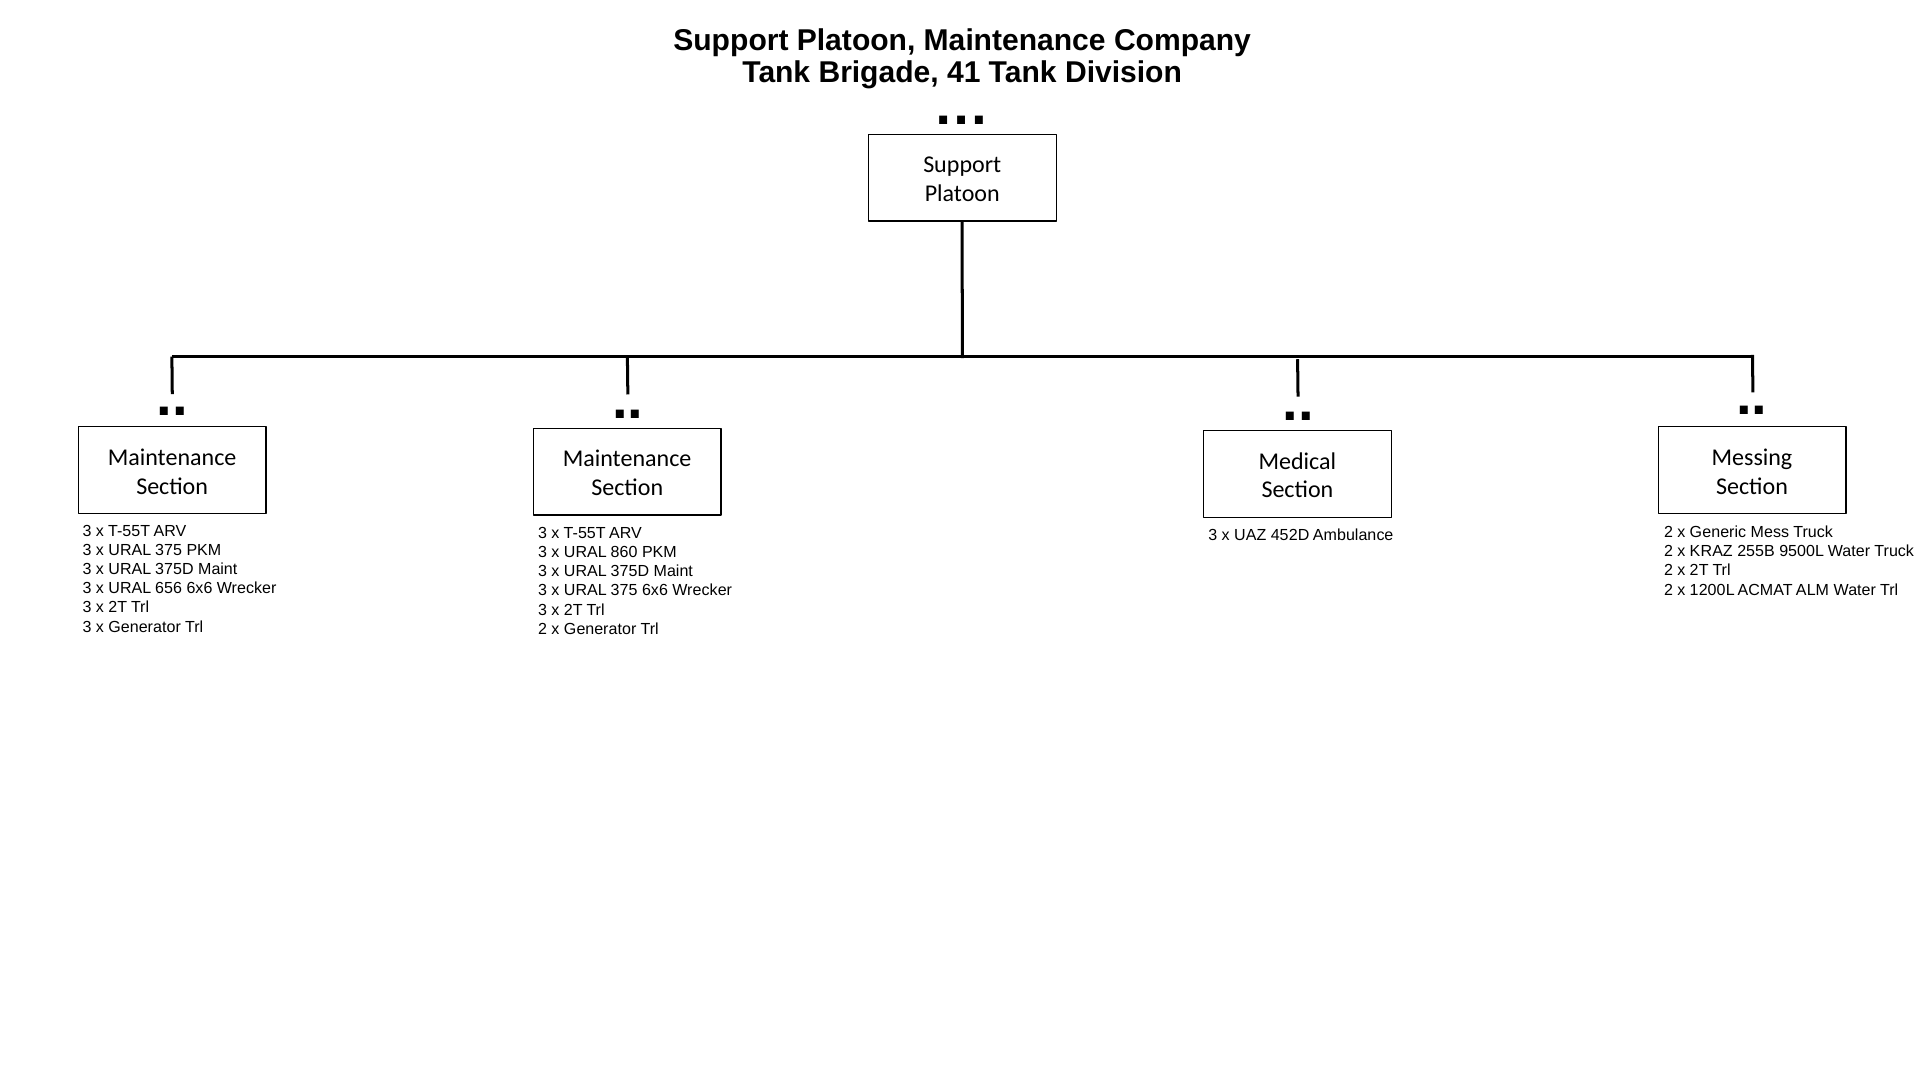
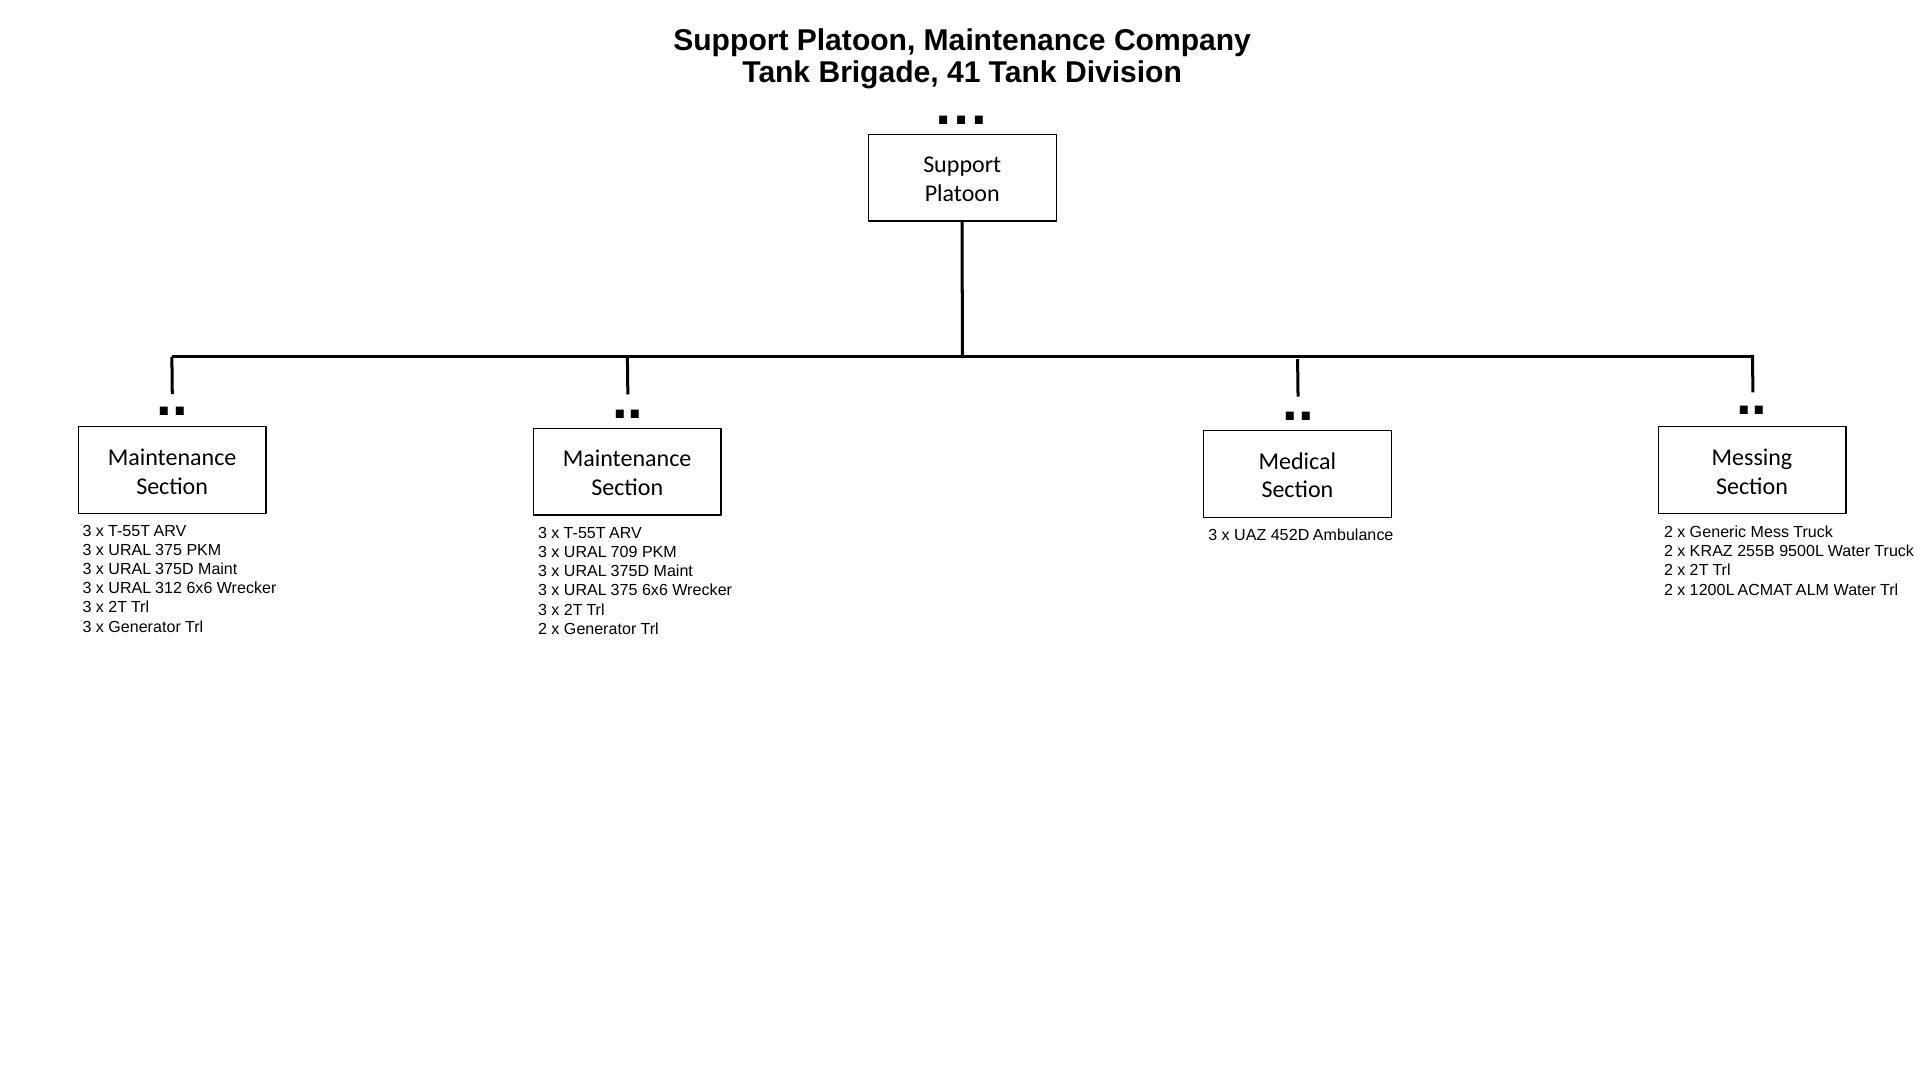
860: 860 -> 709
656: 656 -> 312
